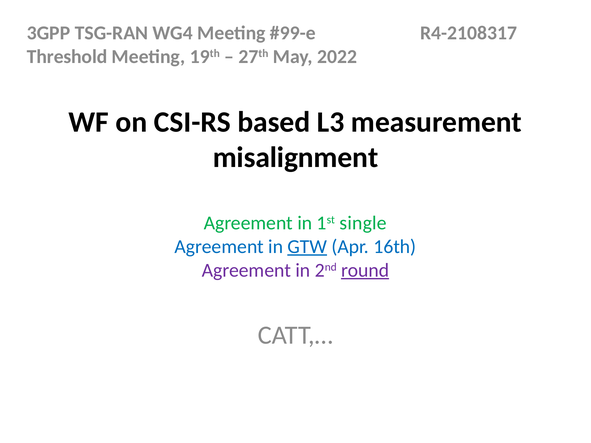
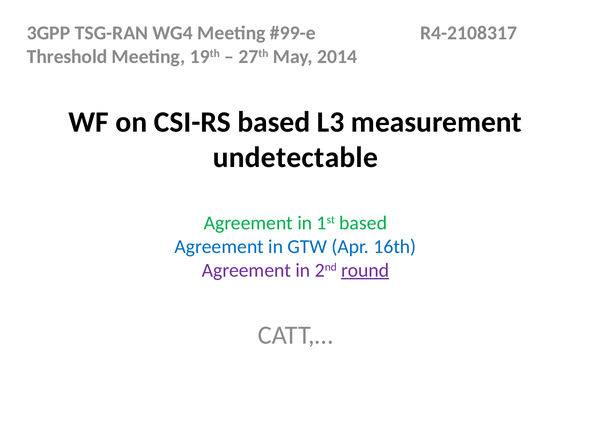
2022: 2022 -> 2014
misalignment: misalignment -> undetectable
1st single: single -> based
GTW underline: present -> none
